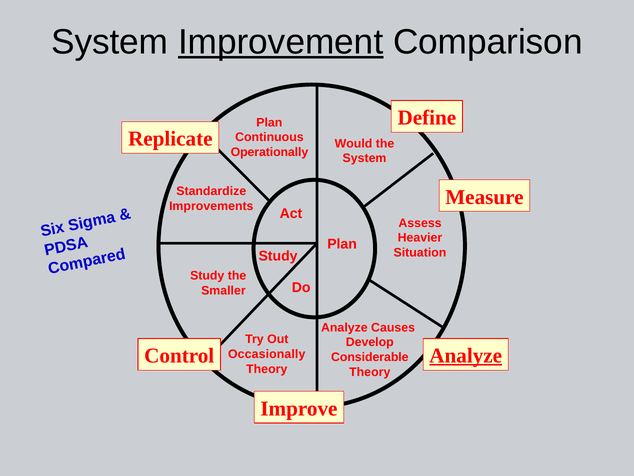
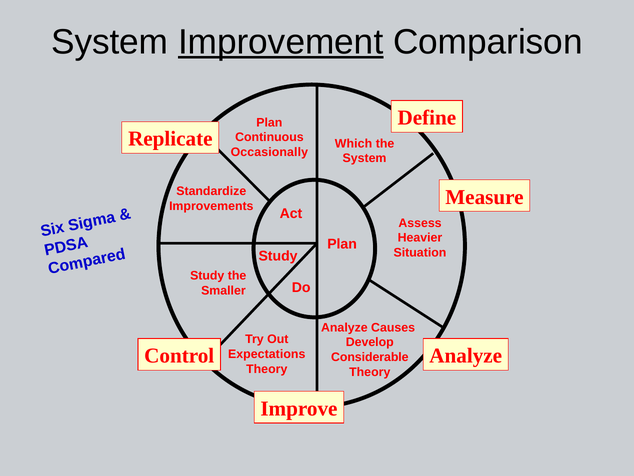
Would: Would -> Which
Operationally: Operationally -> Occasionally
Analyze at (466, 355) underline: present -> none
Occasionally: Occasionally -> Expectations
